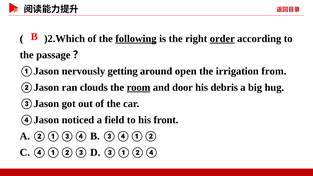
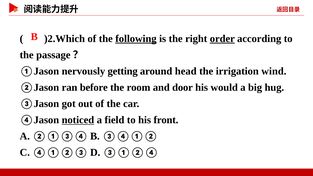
open: open -> head
from: from -> wind
clouds: clouds -> before
room underline: present -> none
debris: debris -> would
noticed underline: none -> present
